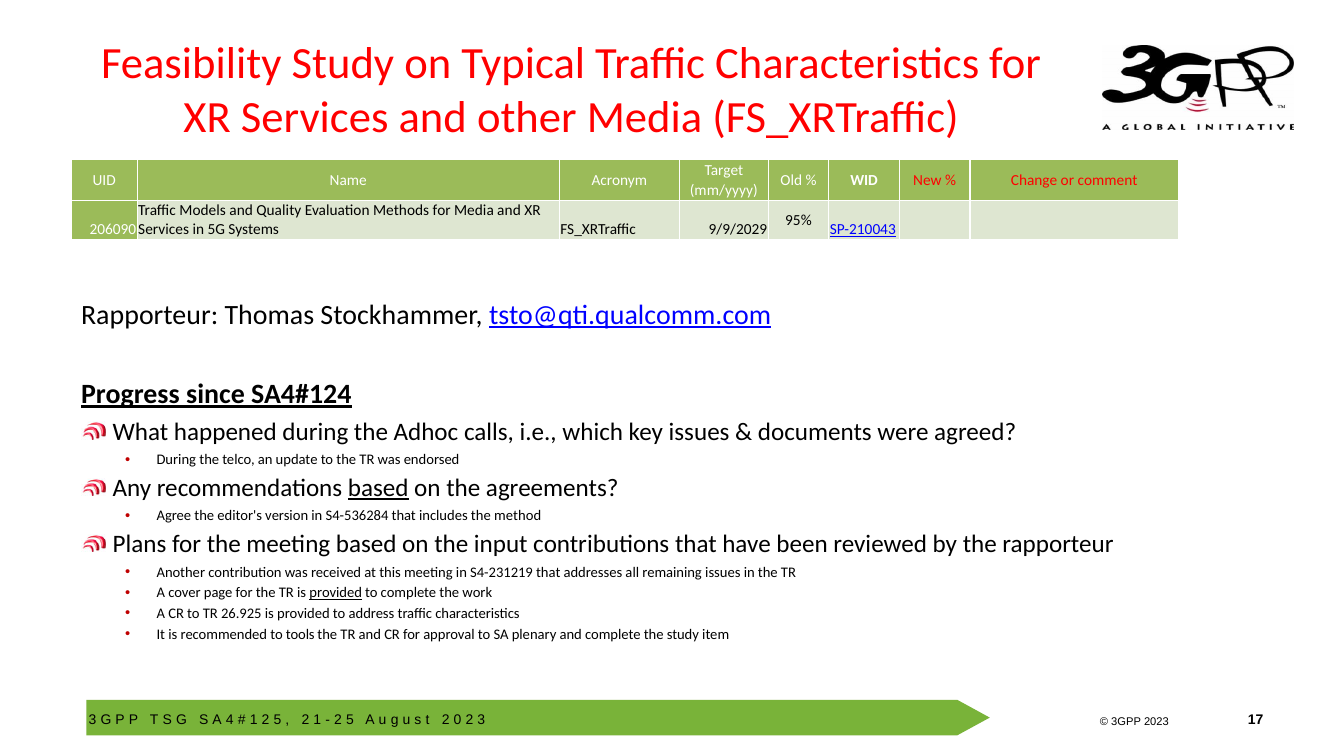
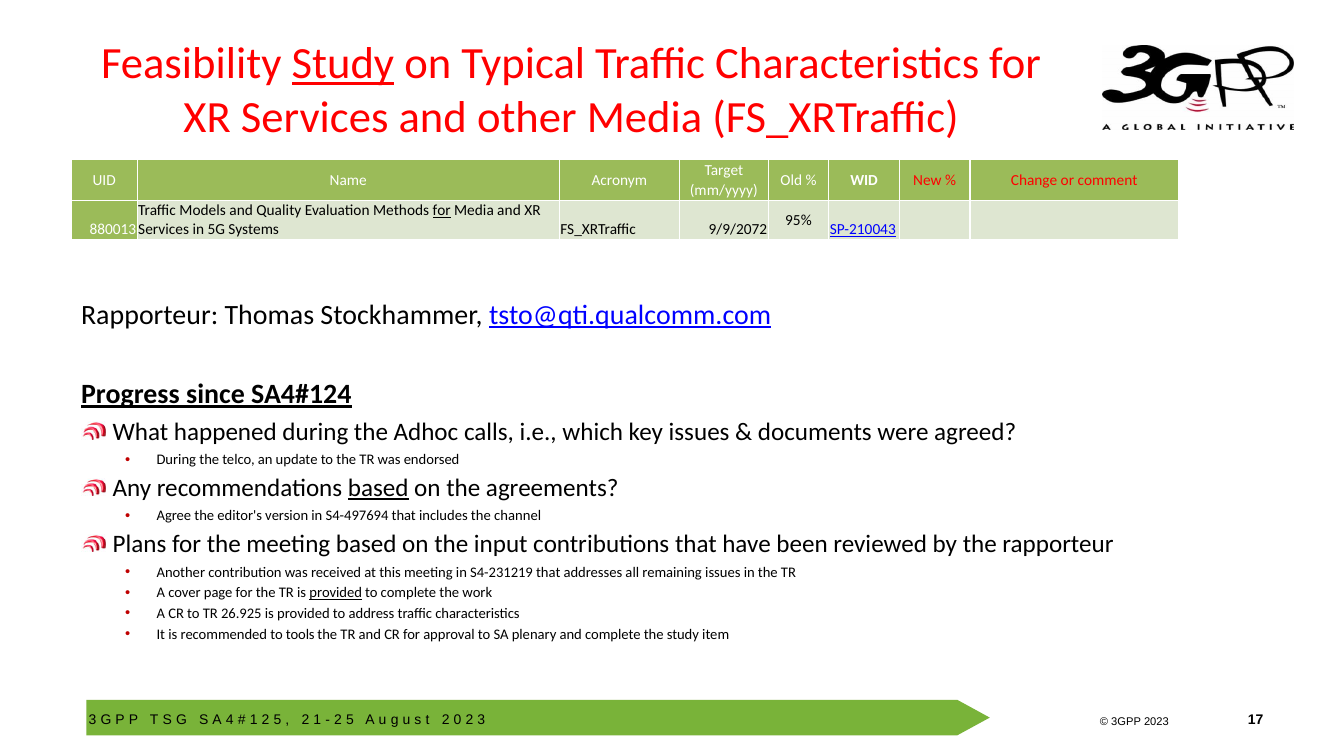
Study at (343, 64) underline: none -> present
for at (442, 211) underline: none -> present
206090: 206090 -> 880013
9/9/2029: 9/9/2029 -> 9/9/2072
S4-536284: S4-536284 -> S4-497694
method: method -> channel
